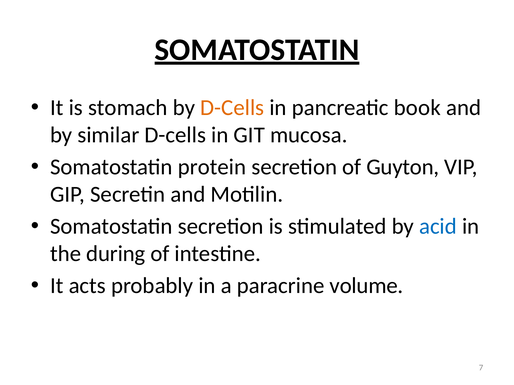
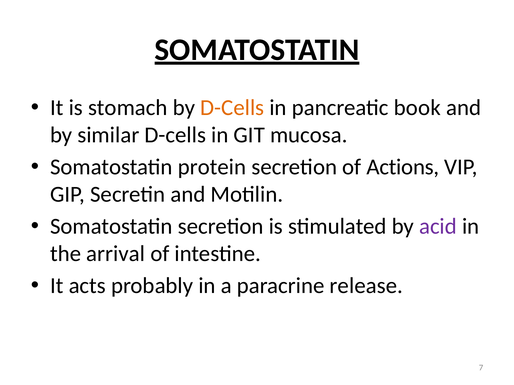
Guyton: Guyton -> Actions
acid colour: blue -> purple
during: during -> arrival
volume: volume -> release
